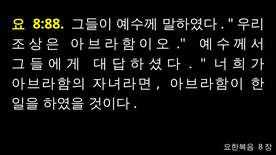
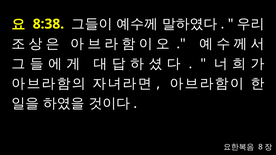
8:88: 8:88 -> 8:38
